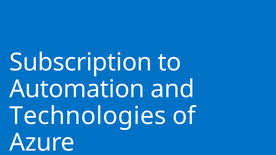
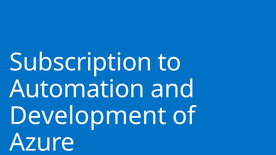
Technologies: Technologies -> Development
